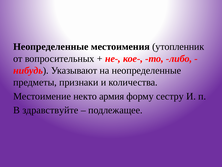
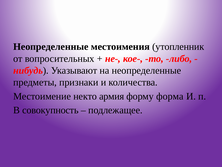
сестру: сестру -> форма
здравствуйте: здравствуйте -> совокупность
